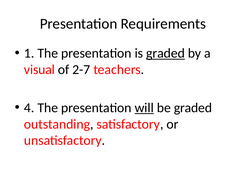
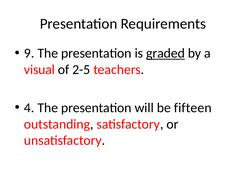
1: 1 -> 9
2-7: 2-7 -> 2-5
will underline: present -> none
be graded: graded -> fifteen
